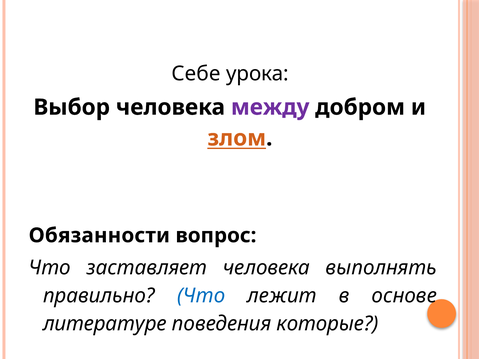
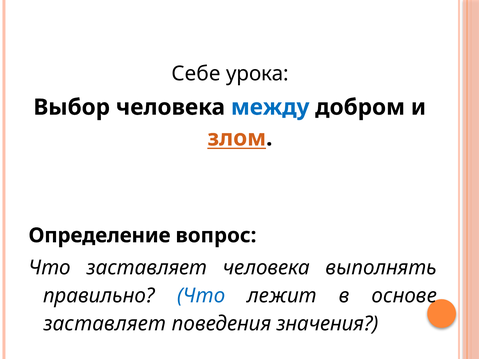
между colour: purple -> blue
Обязанности: Обязанности -> Определение
литературе at (105, 324): литературе -> заставляет
которые: которые -> значения
